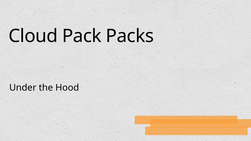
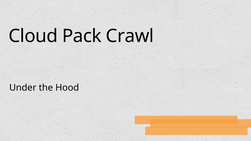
Packs: Packs -> Crawl
